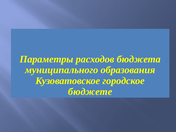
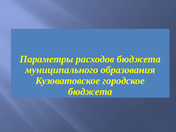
бюджете at (90, 92): бюджете -> бюджета
